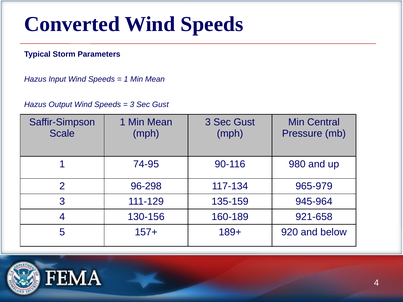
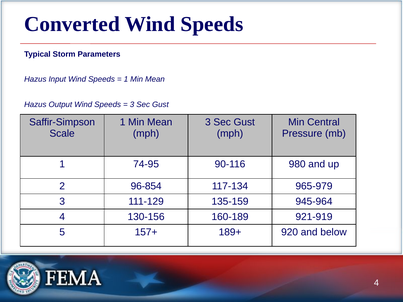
96-298: 96-298 -> 96-854
921-658: 921-658 -> 921-919
